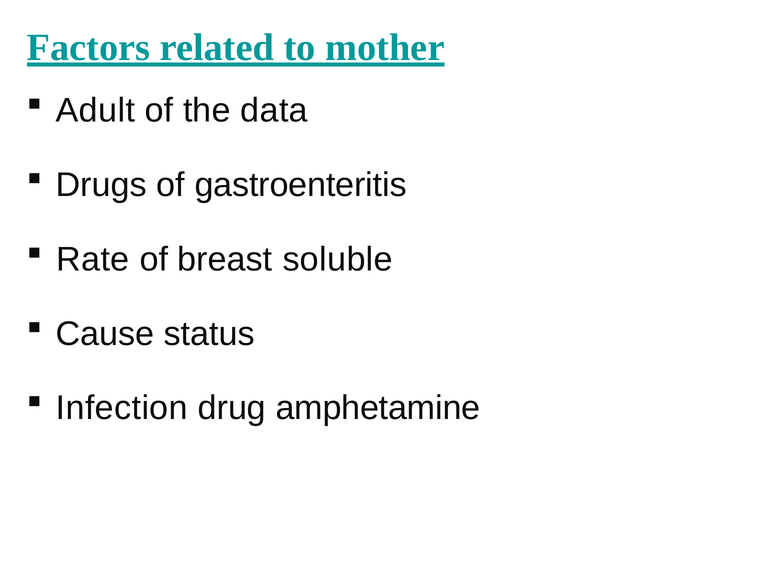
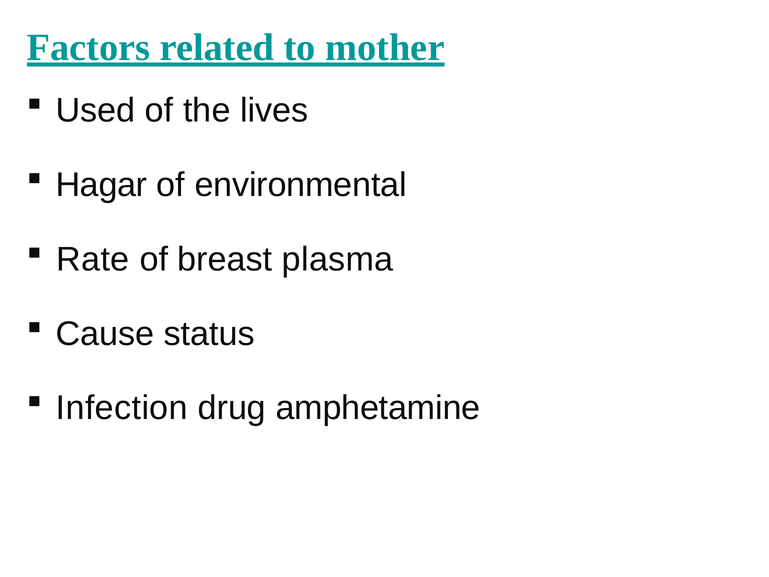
Adult: Adult -> Used
data: data -> lives
Drugs: Drugs -> Hagar
gastroenteritis: gastroenteritis -> environmental
soluble: soluble -> plasma
